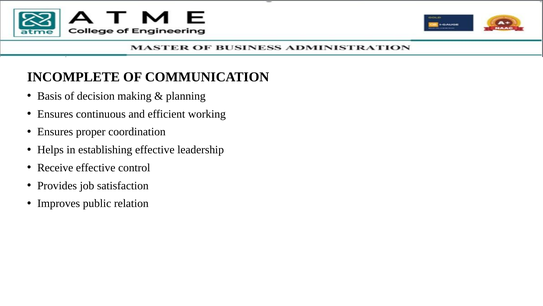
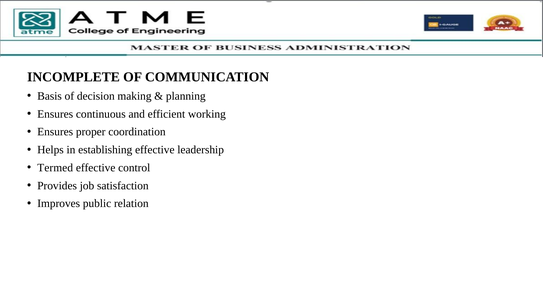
Receive: Receive -> Termed
